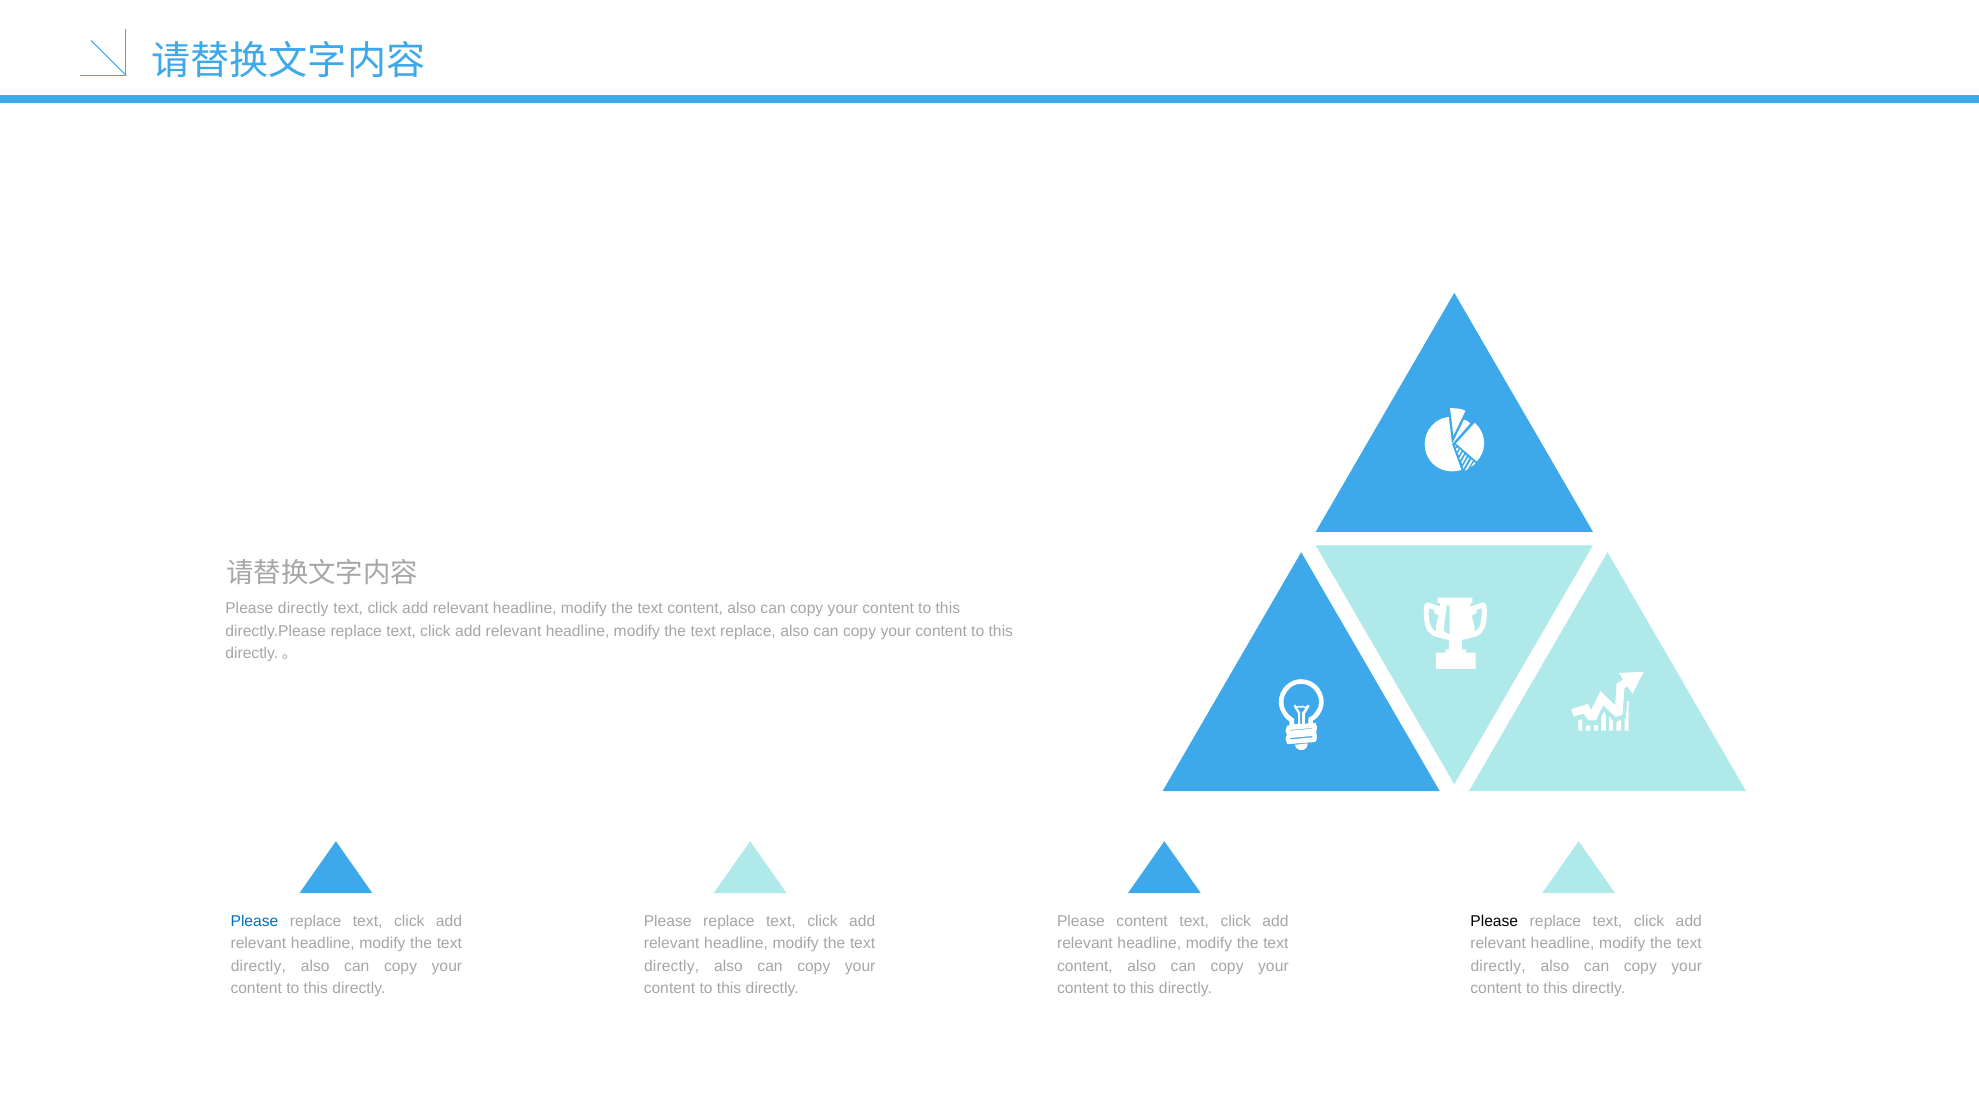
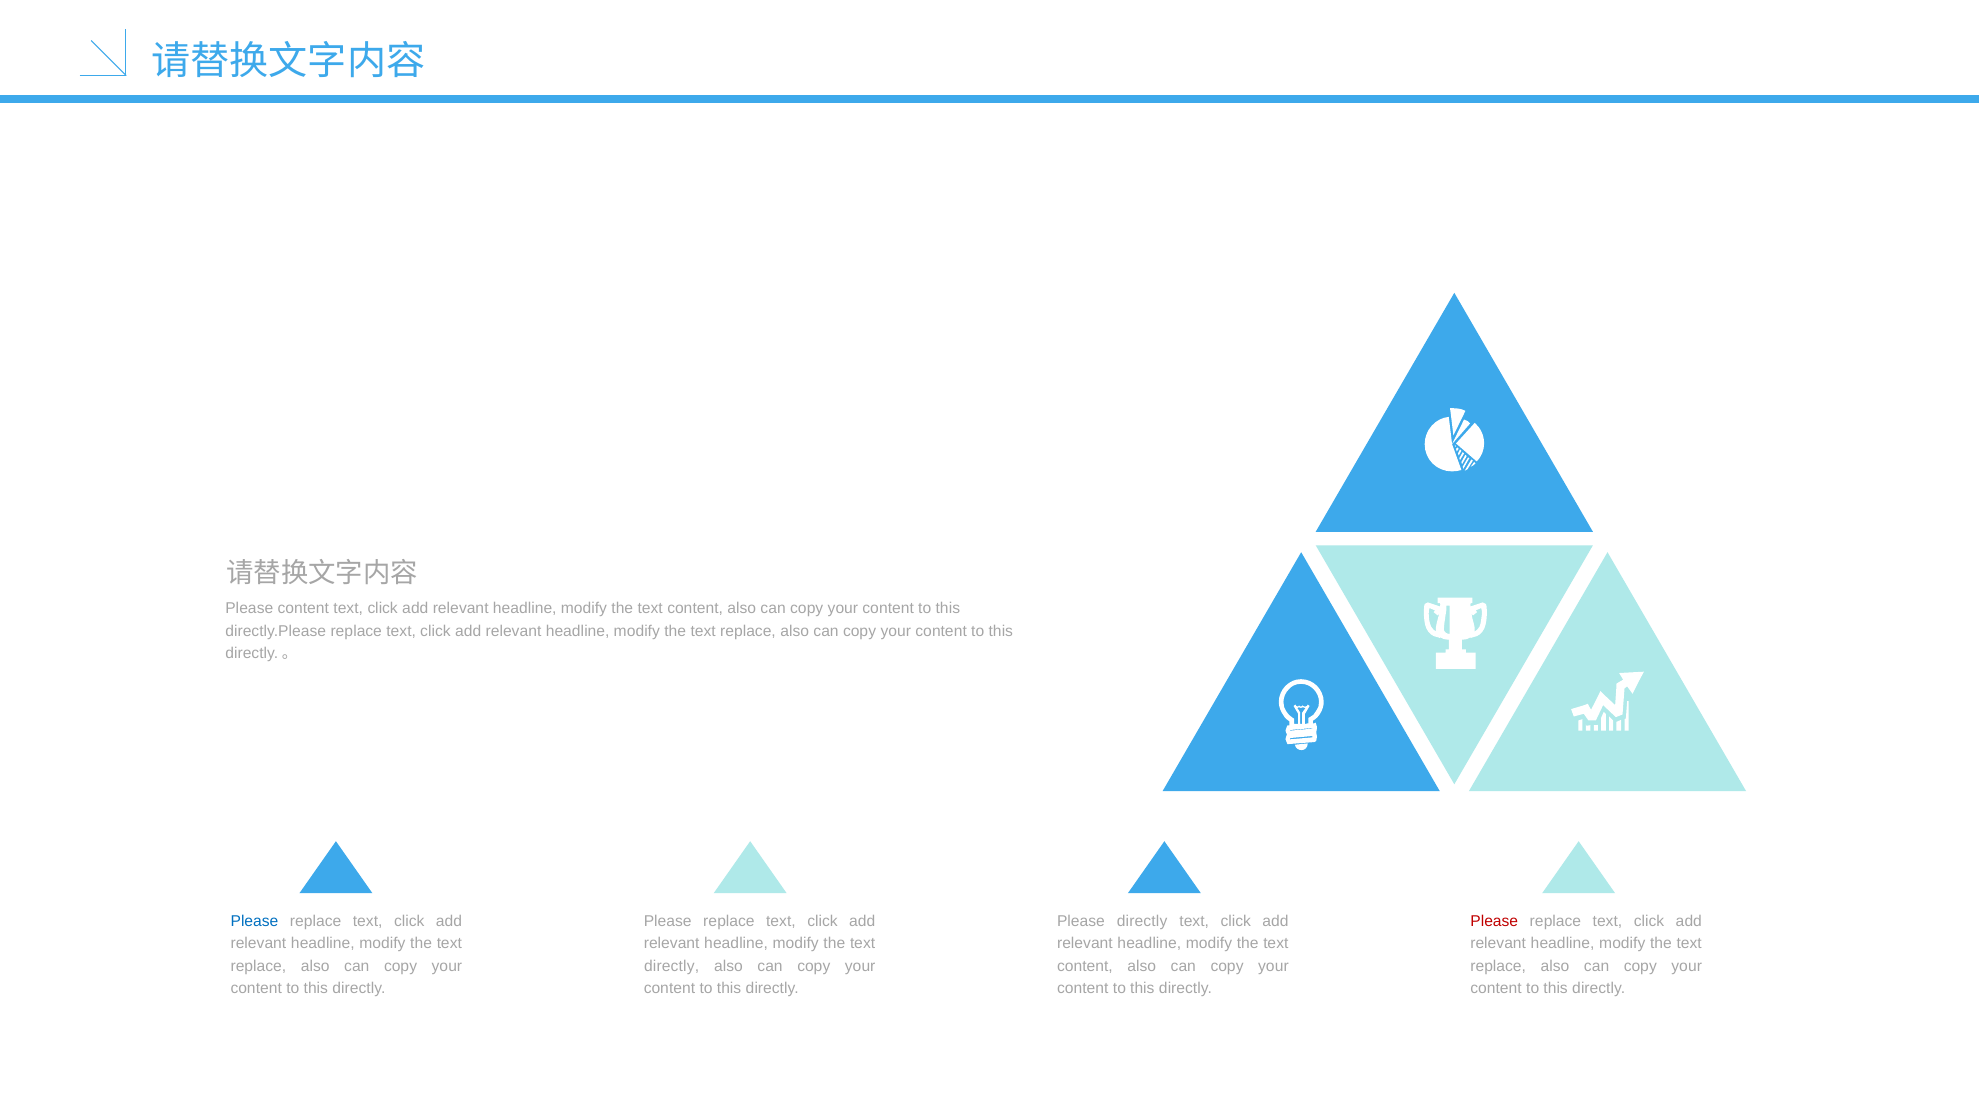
Please directly: directly -> content
Please content: content -> directly
Please at (1494, 921) colour: black -> red
directly at (258, 966): directly -> replace
directly at (1498, 966): directly -> replace
